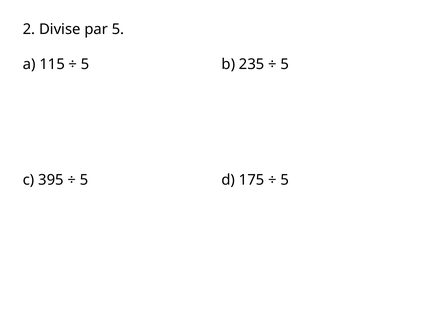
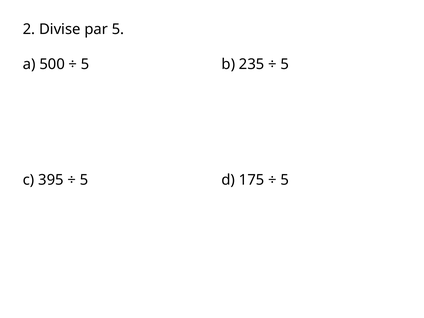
115: 115 -> 500
